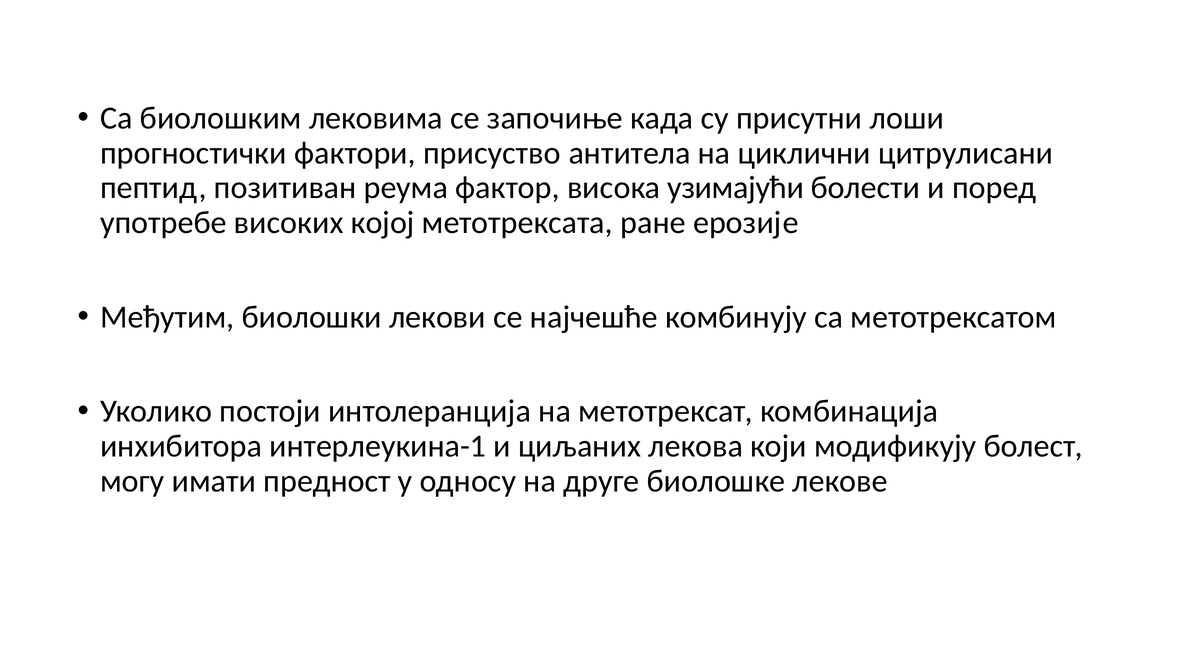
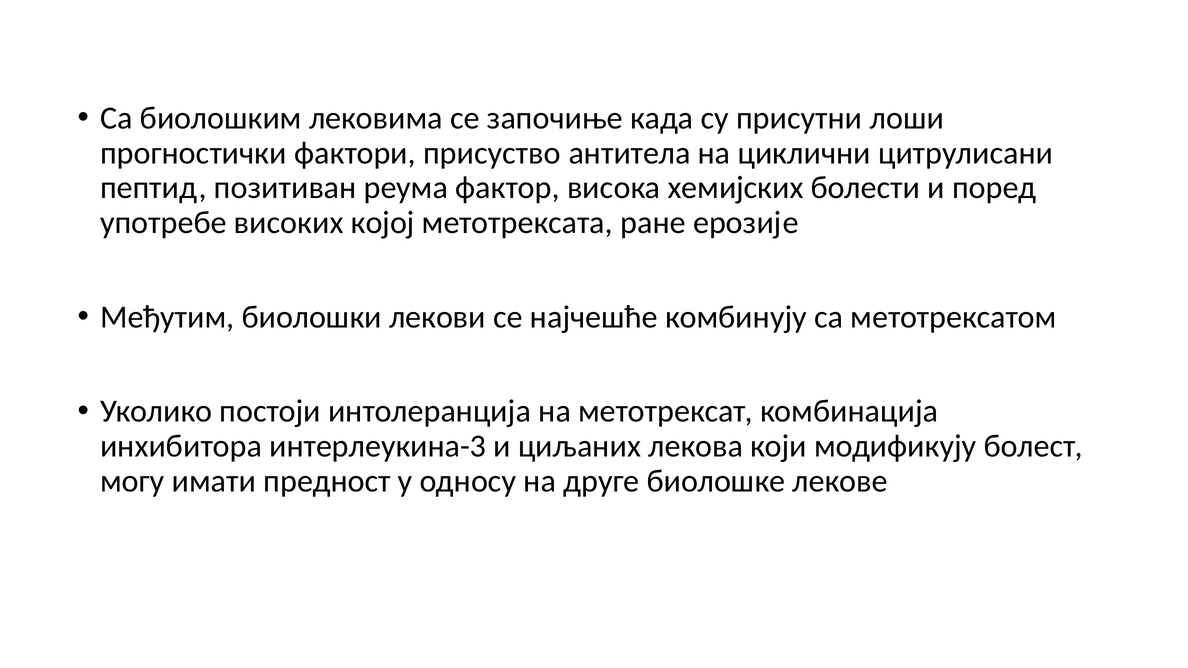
узимајући: узимајући -> хемијских
интерлеукина-1: интерлеукина-1 -> интерлеукина-3
